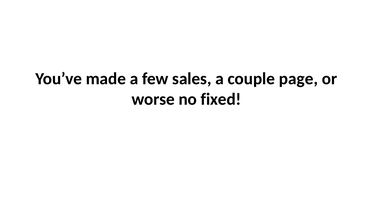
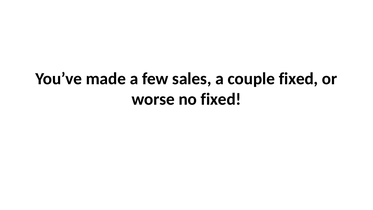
couple page: page -> fixed
